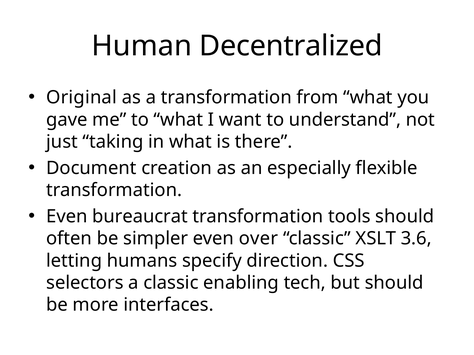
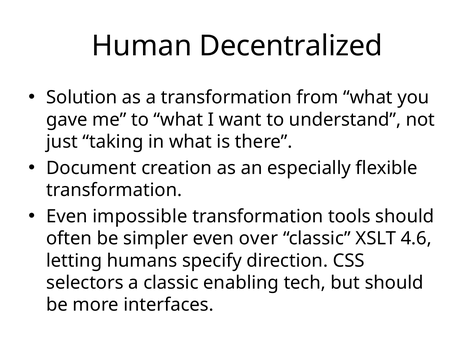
Original: Original -> Solution
bureaucrat: bureaucrat -> impossible
3.6: 3.6 -> 4.6
